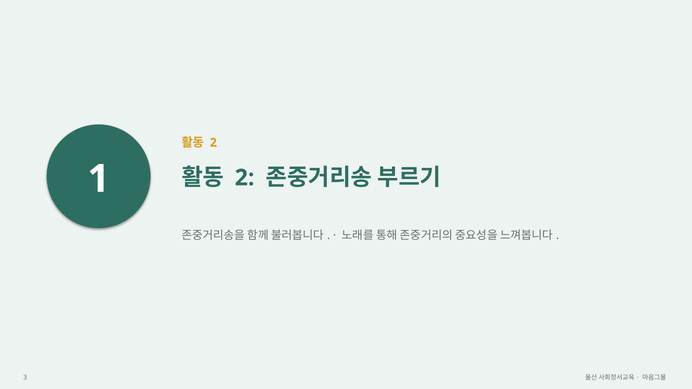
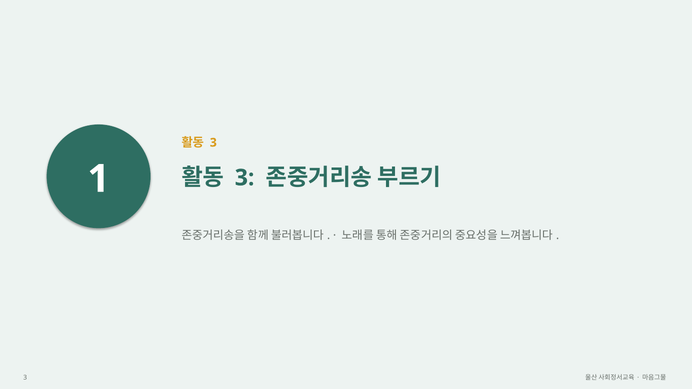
2 at (213, 143): 2 -> 3
2 at (245, 178): 2 -> 3
